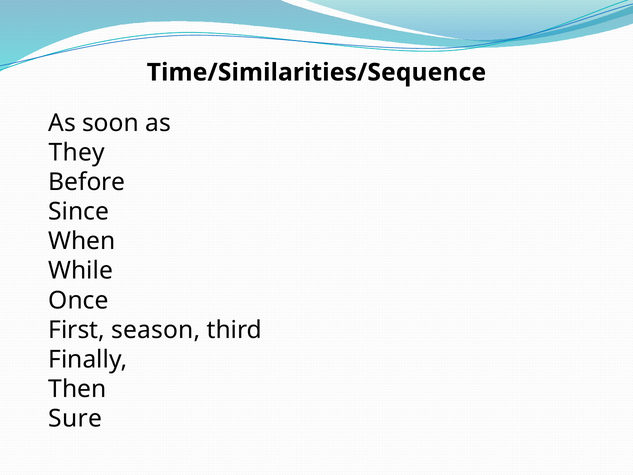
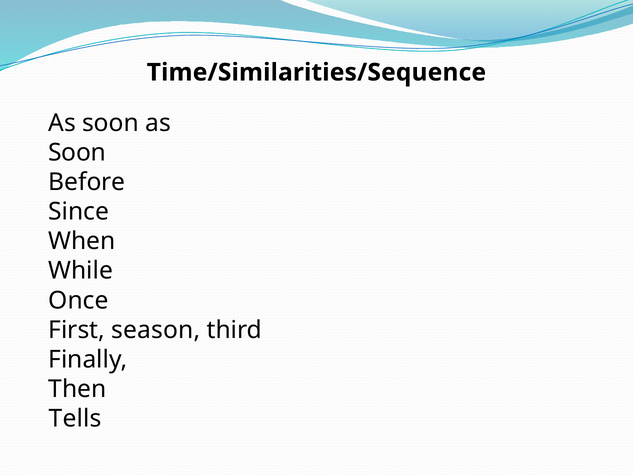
They at (77, 152): They -> Soon
Sure: Sure -> Tells
